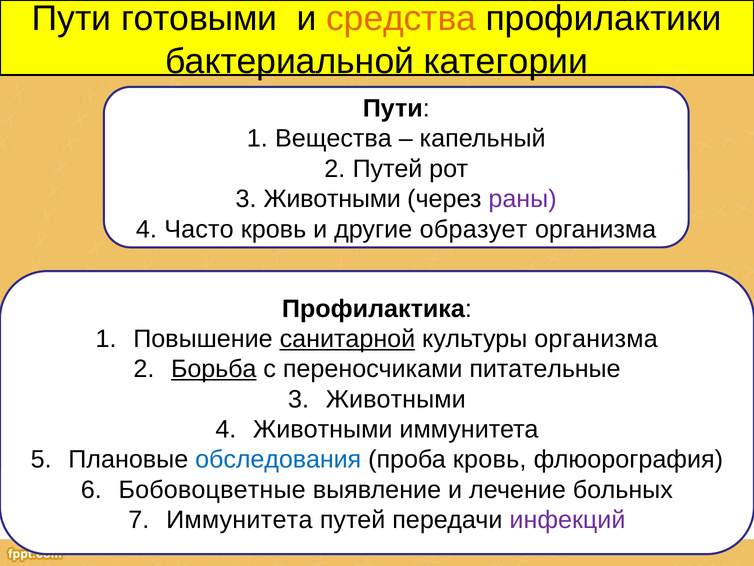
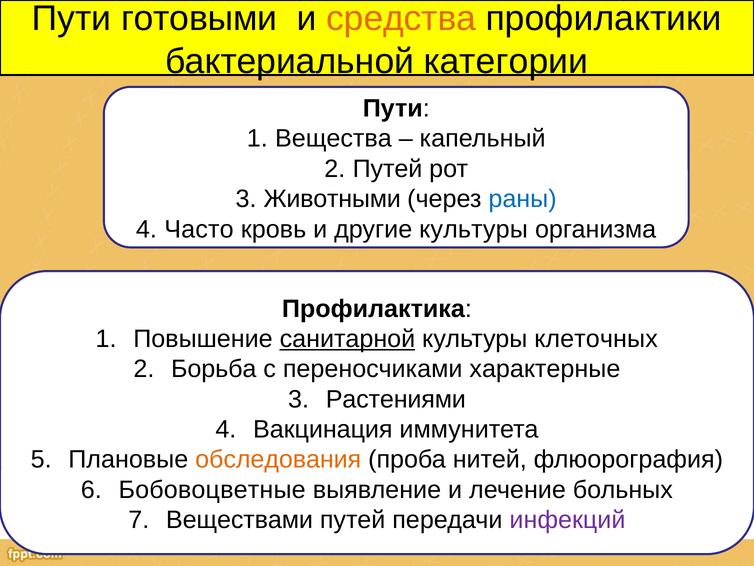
раны colour: purple -> blue
другие образует: образует -> культуры
культуры организма: организма -> клеточных
Борьба underline: present -> none
питательные: питательные -> характерные
Животными at (396, 399): Животными -> Растениями
Животными at (323, 429): Животными -> Вакцинация
обследования colour: blue -> orange
проба кровь: кровь -> нитей
Иммунитета at (239, 520): Иммунитета -> Веществами
